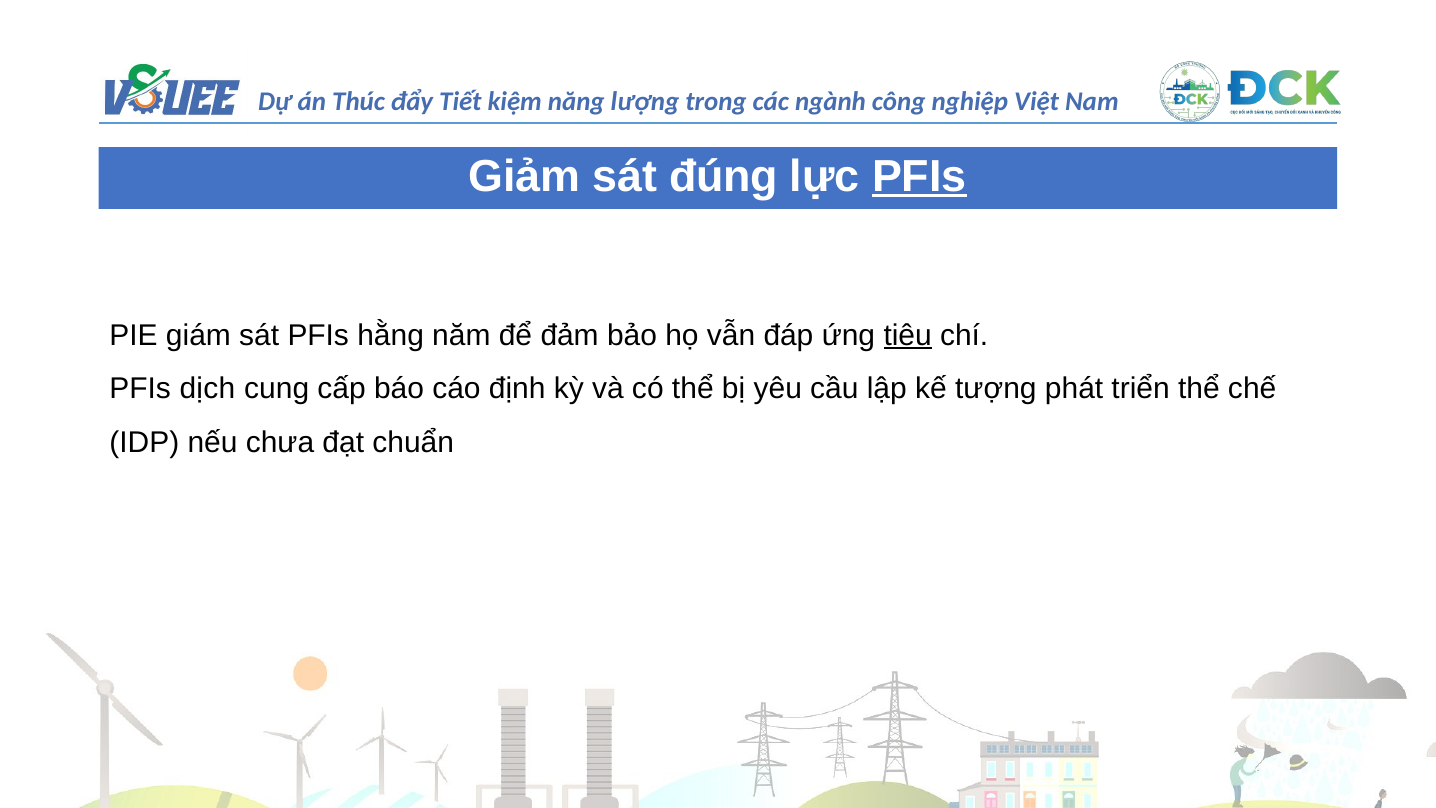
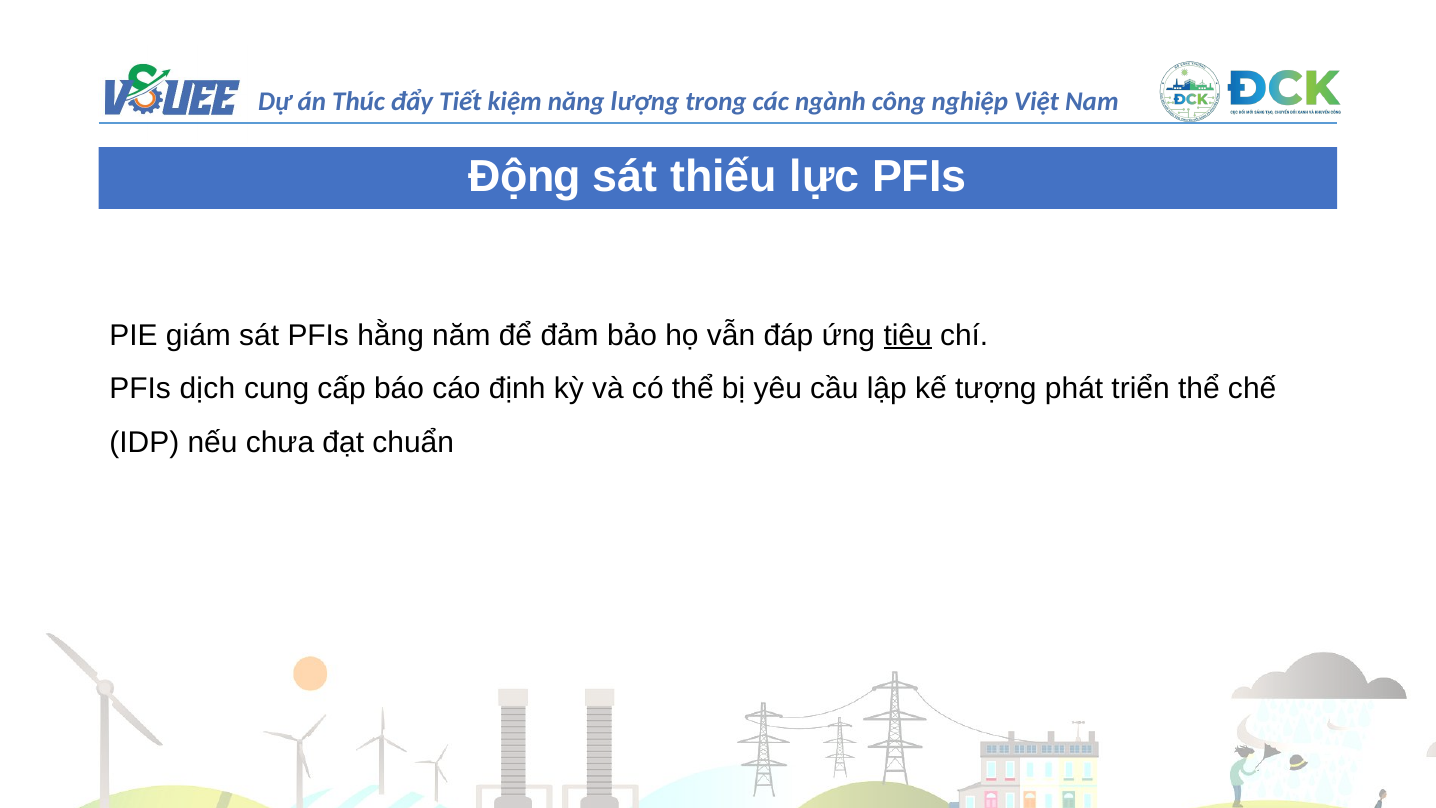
Giảm: Giảm -> Động
đúng: đúng -> thiếu
PFIs at (919, 176) underline: present -> none
